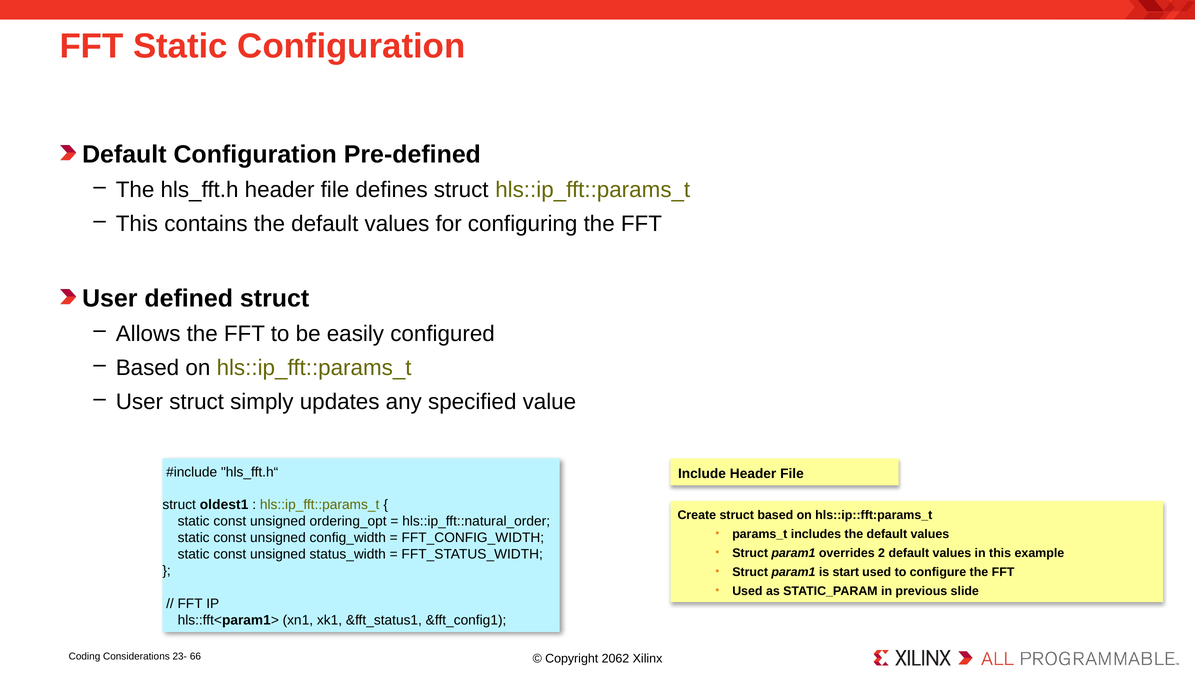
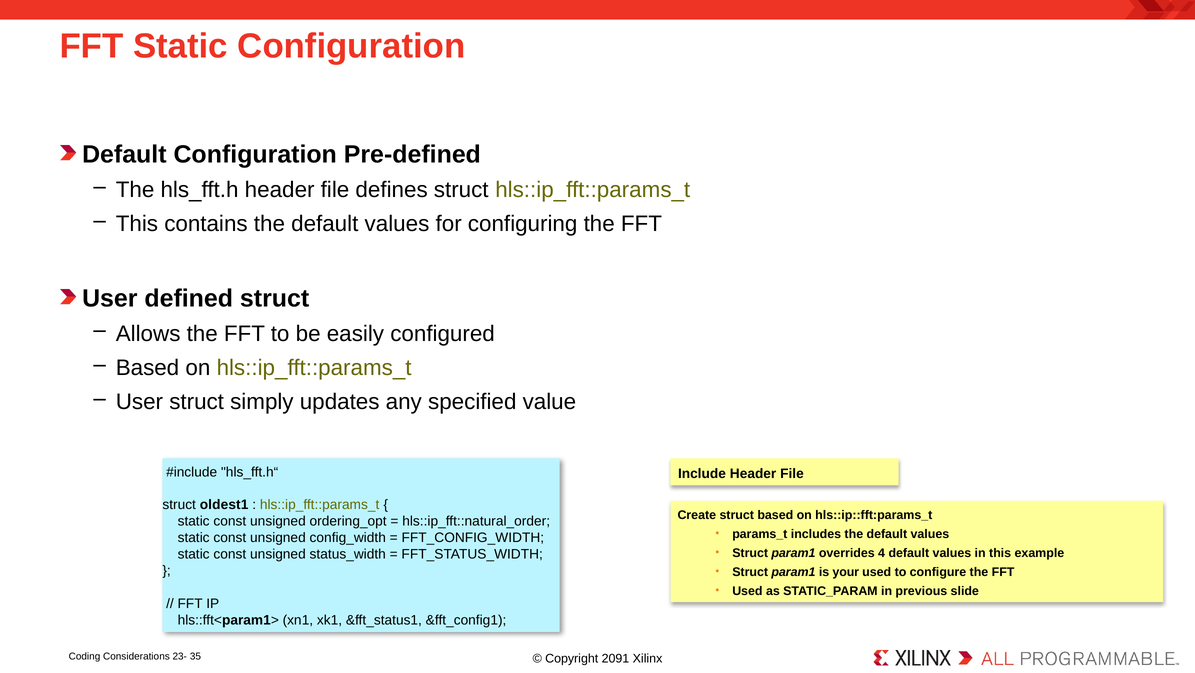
2: 2 -> 4
start: start -> your
66: 66 -> 35
2062: 2062 -> 2091
